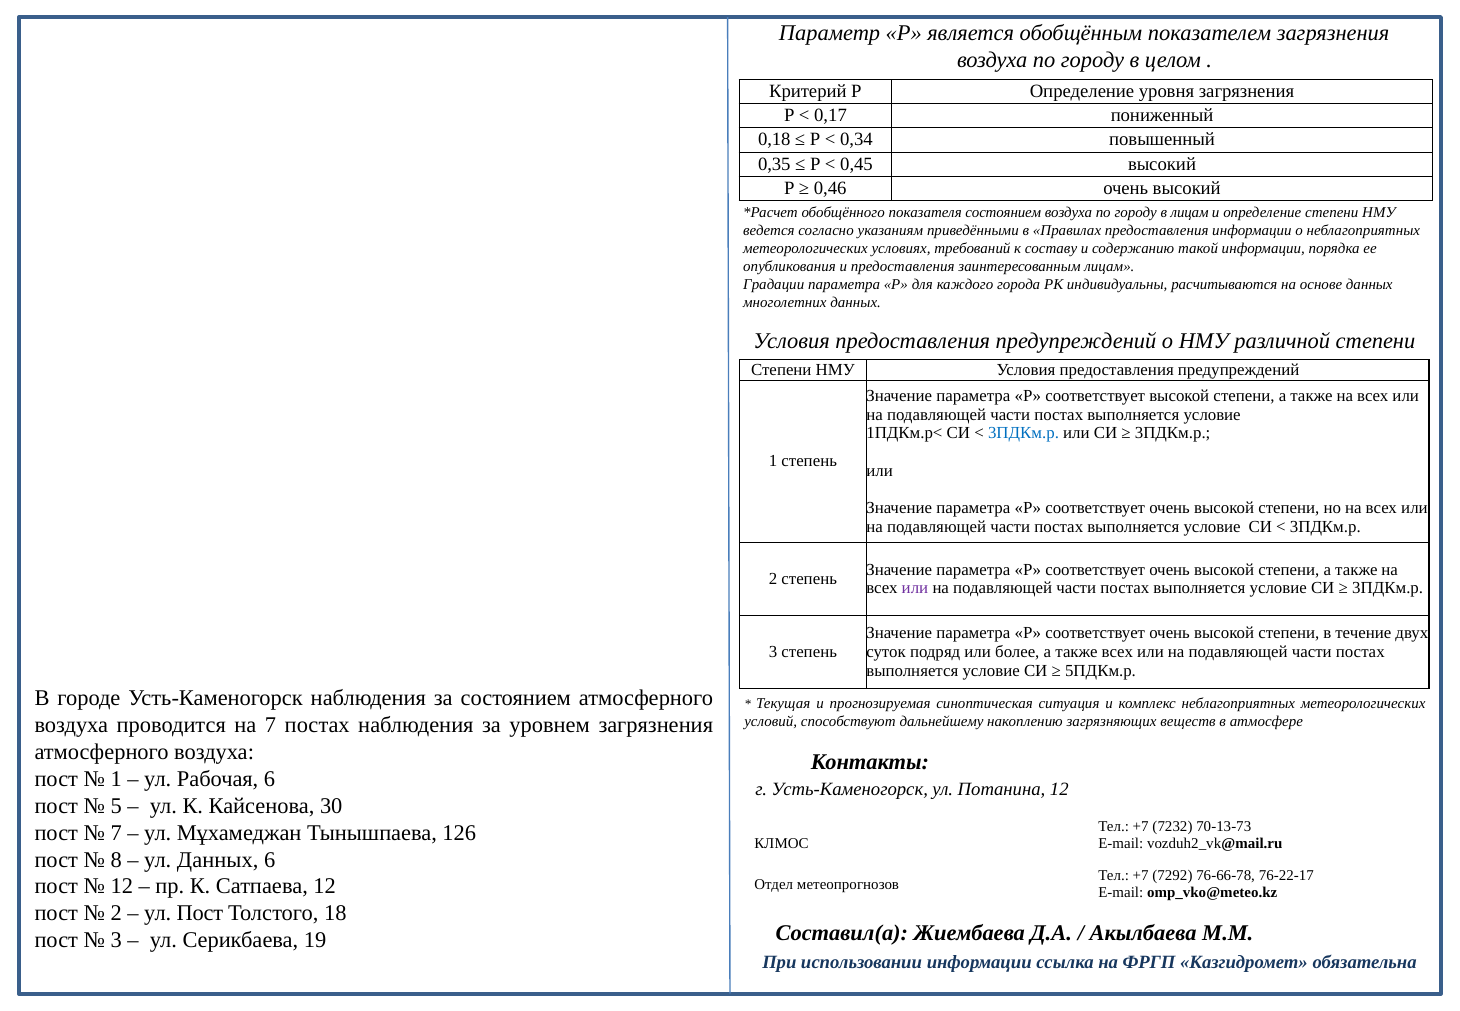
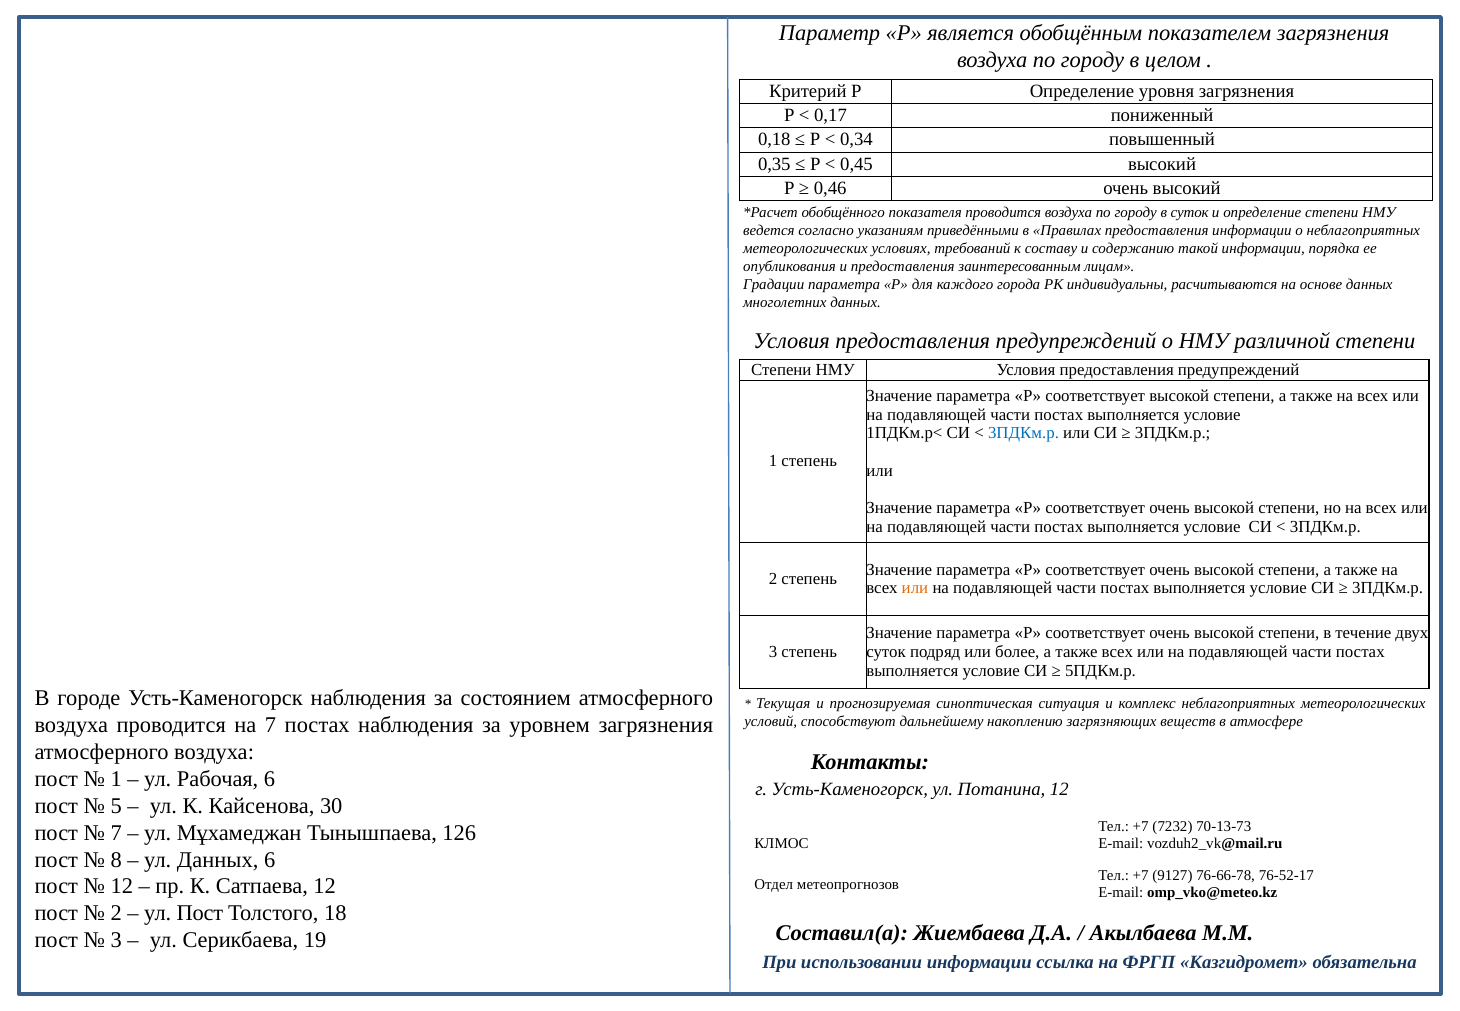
показателя состоянием: состоянием -> проводится
в лицам: лицам -> суток
или at (915, 588) colour: purple -> orange
7292: 7292 -> 9127
76-22-17: 76-22-17 -> 76-52-17
